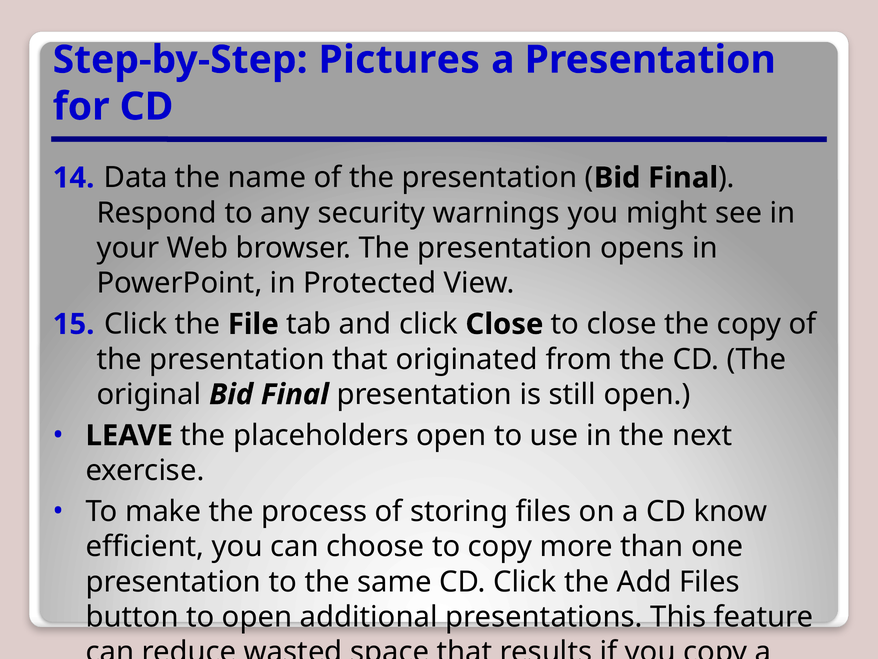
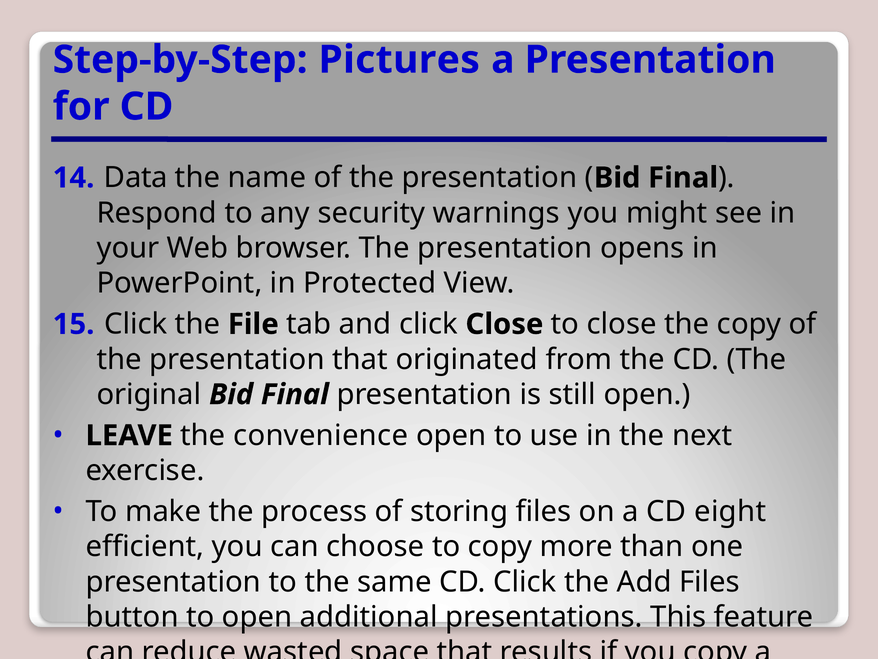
placeholders: placeholders -> convenience
know: know -> eight
